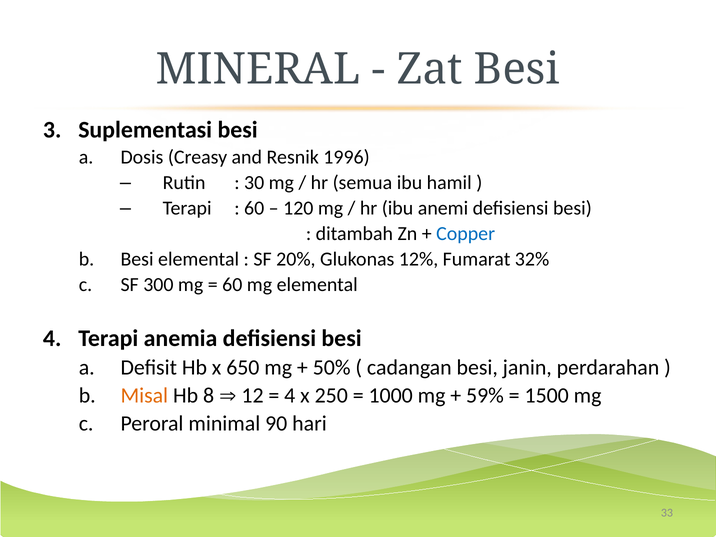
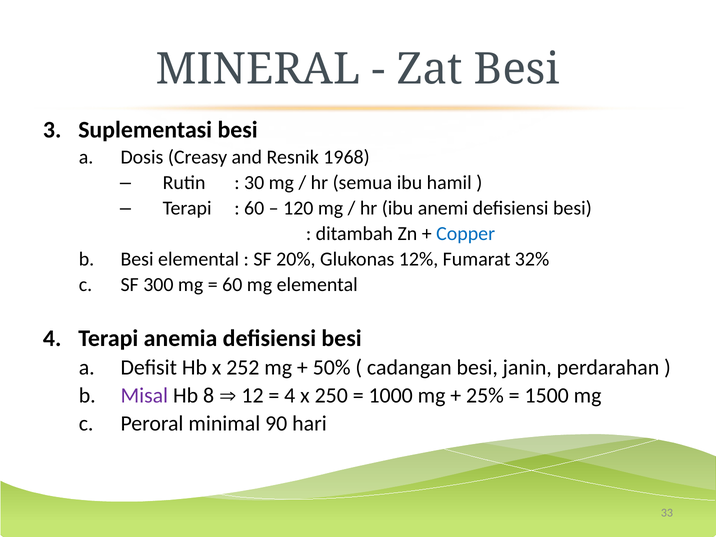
1996: 1996 -> 1968
650: 650 -> 252
Misal colour: orange -> purple
59%: 59% -> 25%
